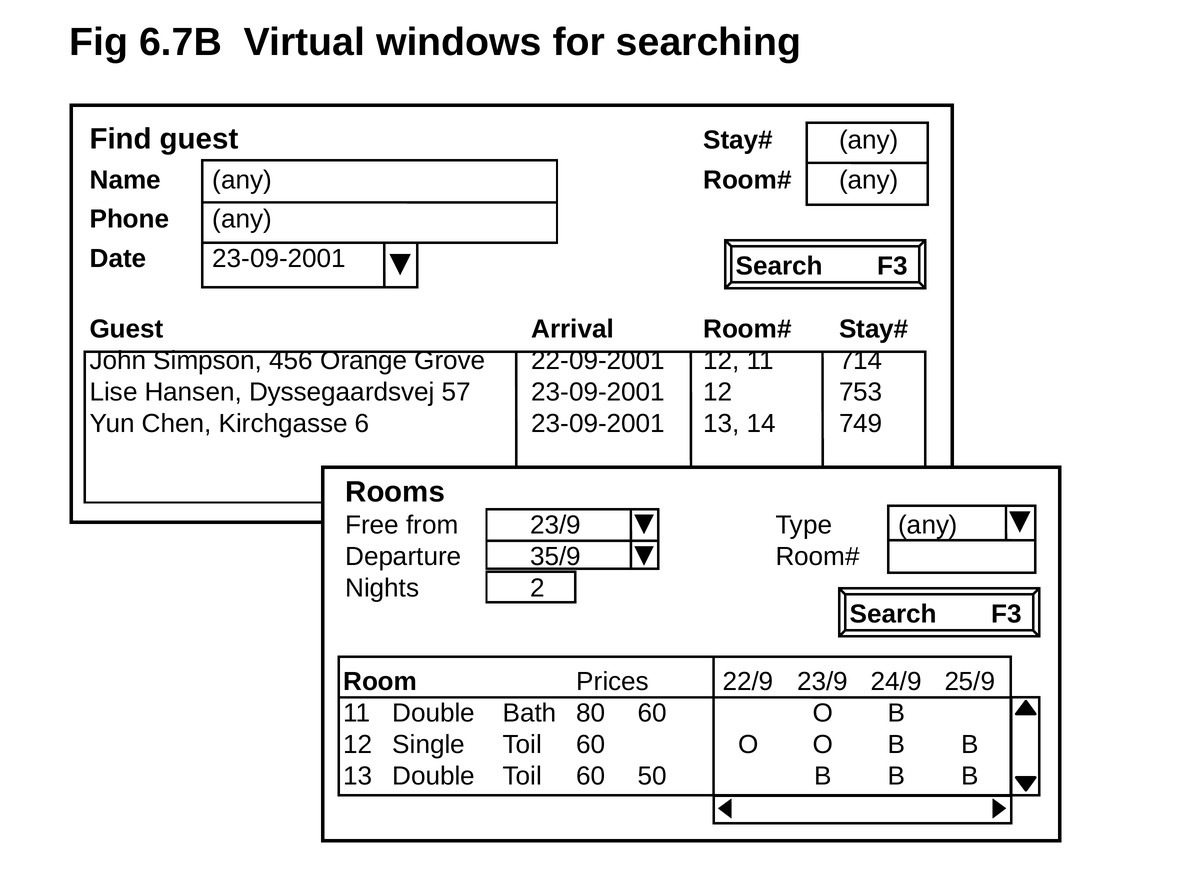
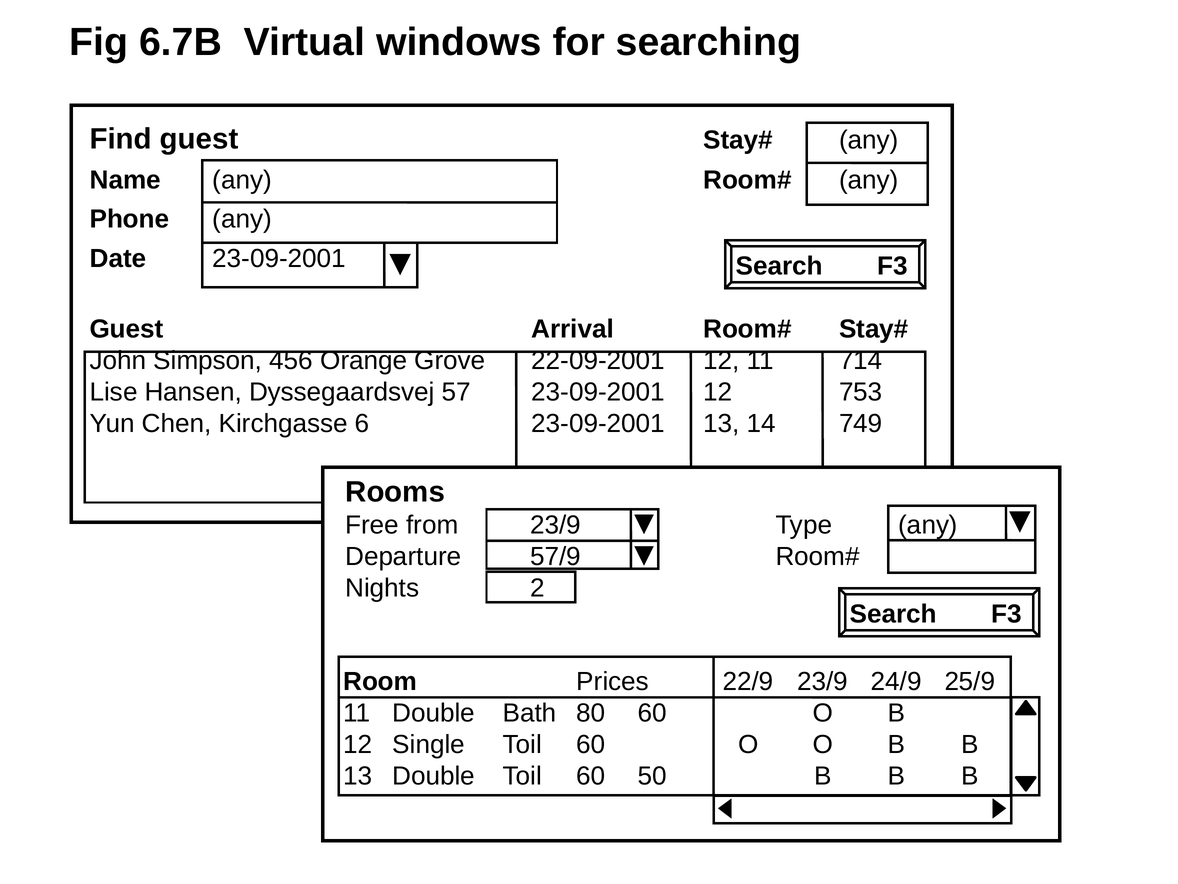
35/9: 35/9 -> 57/9
